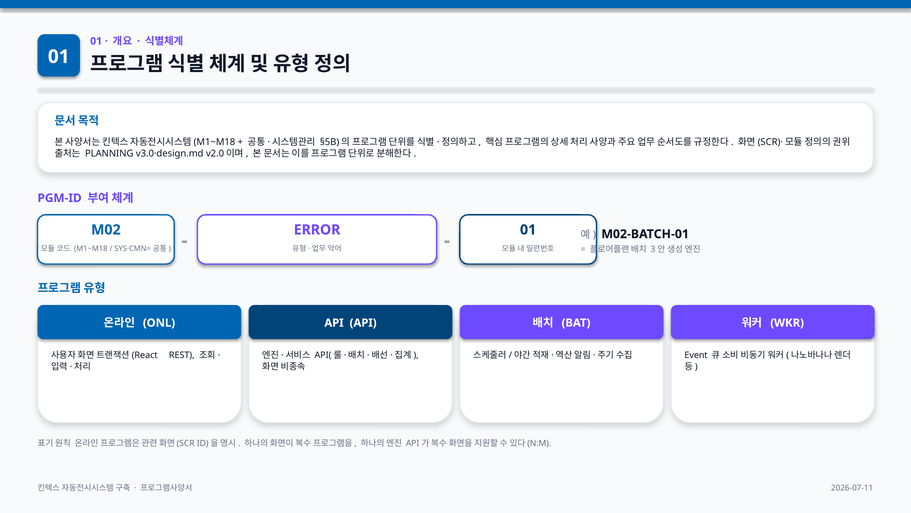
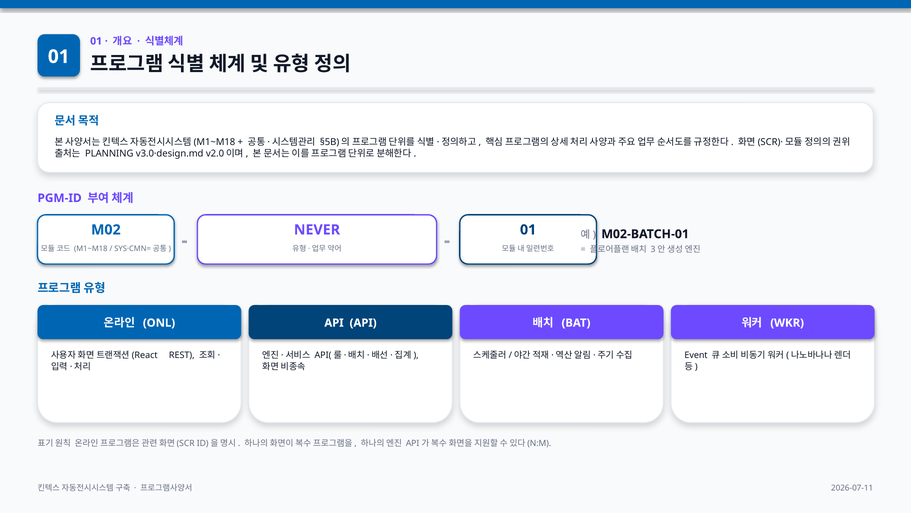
ERROR: ERROR -> NEVER
